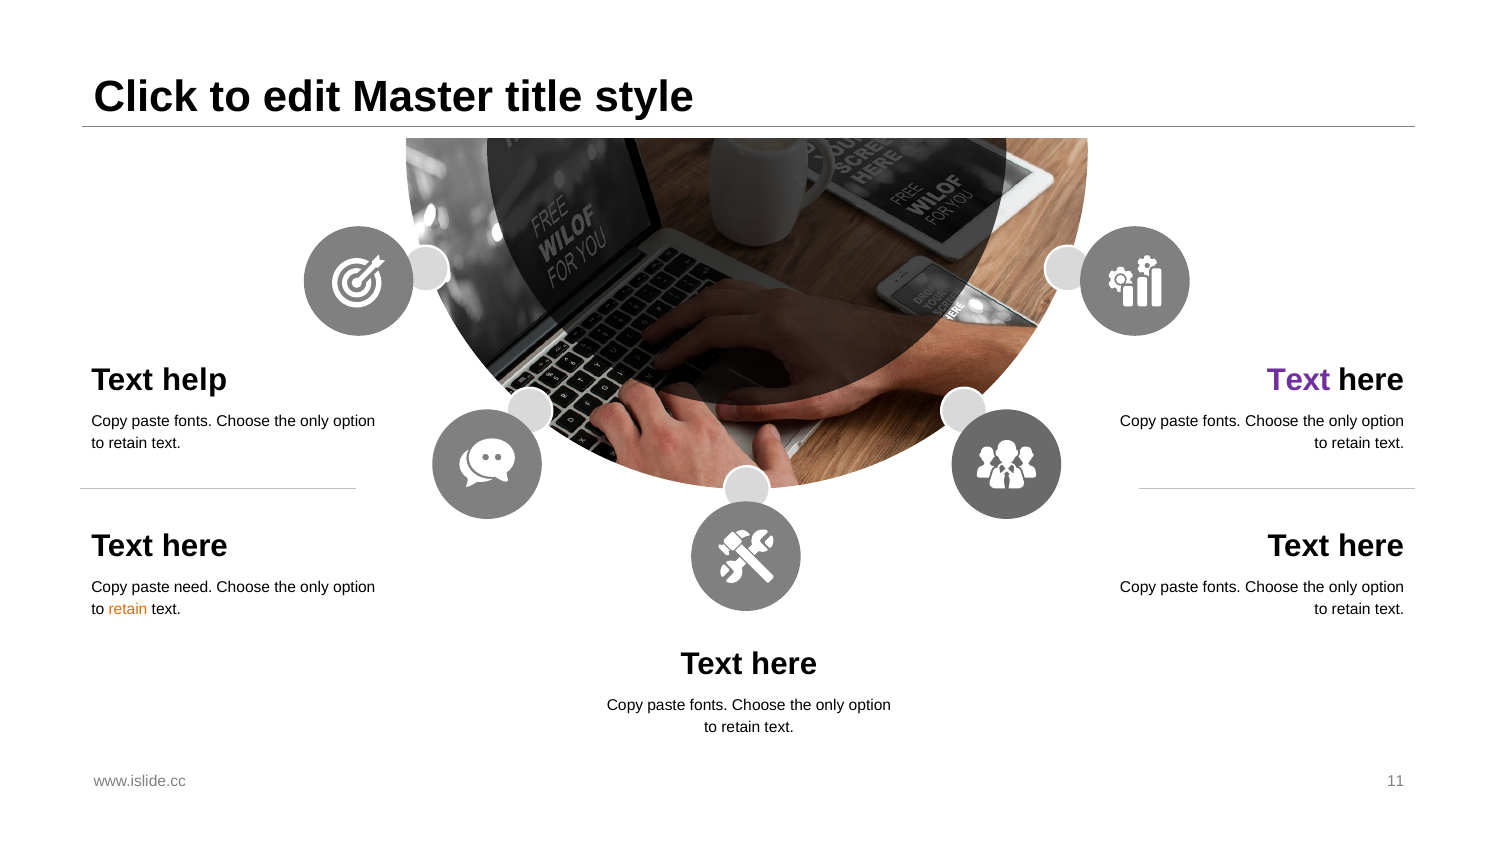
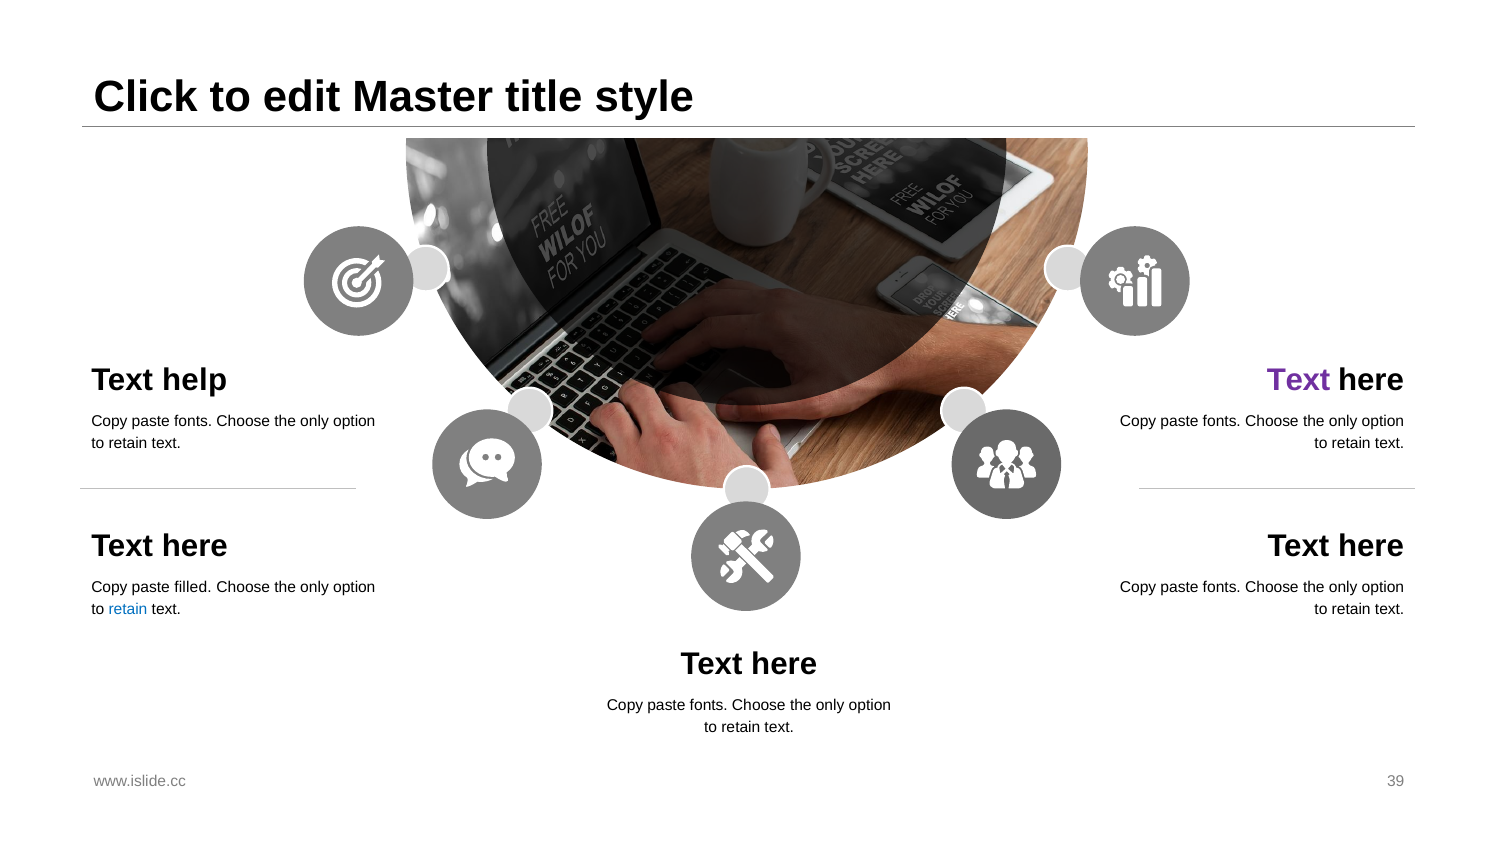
need: need -> filled
retain at (128, 609) colour: orange -> blue
11: 11 -> 39
